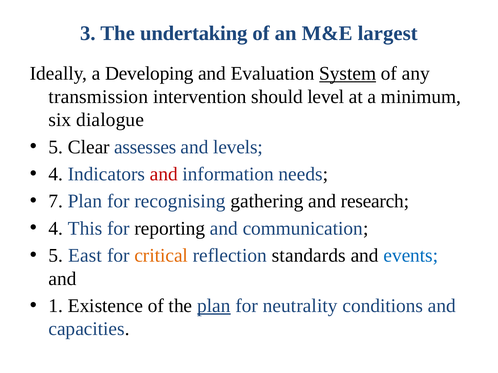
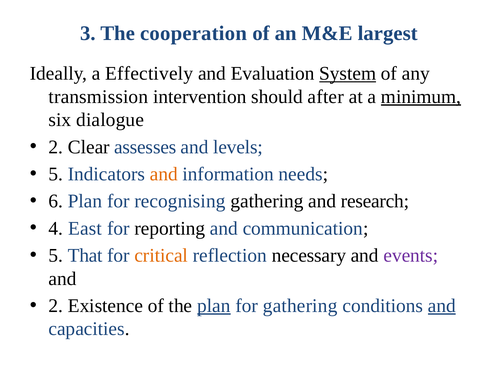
undertaking: undertaking -> cooperation
Developing: Developing -> Effectively
level: level -> after
minimum underline: none -> present
5 at (56, 147): 5 -> 2
4 at (56, 174): 4 -> 5
and at (164, 174) colour: red -> orange
7: 7 -> 6
This: This -> East
East: East -> That
standards: standards -> necessary
events colour: blue -> purple
1 at (56, 306): 1 -> 2
for neutrality: neutrality -> gathering
and at (442, 306) underline: none -> present
